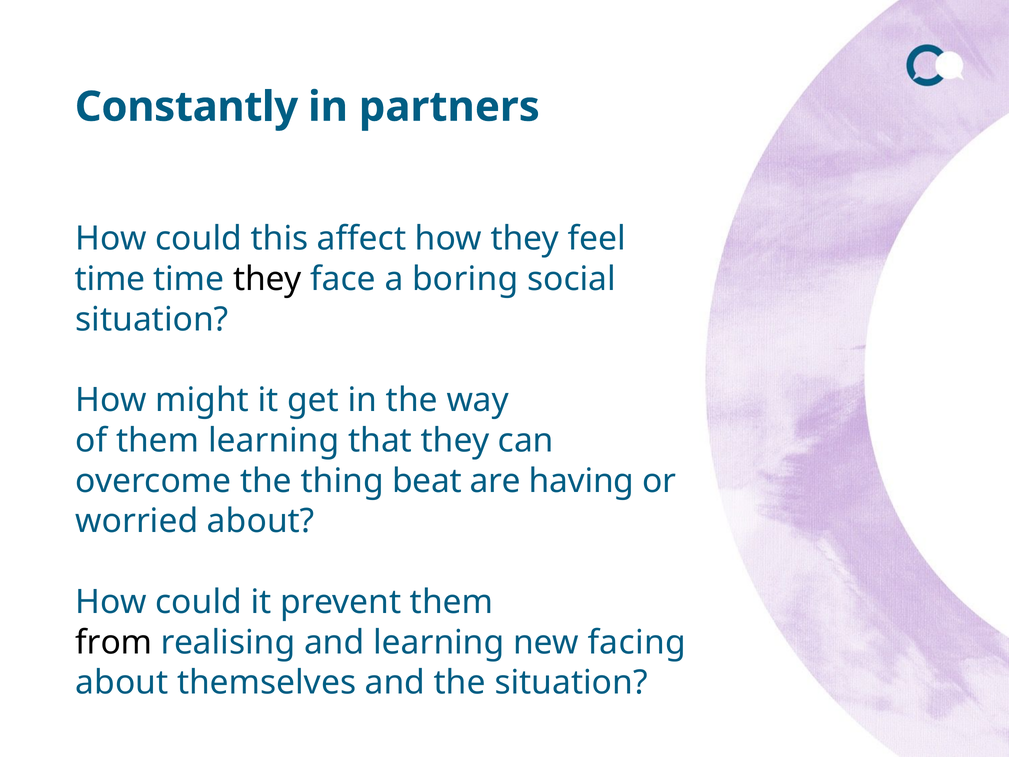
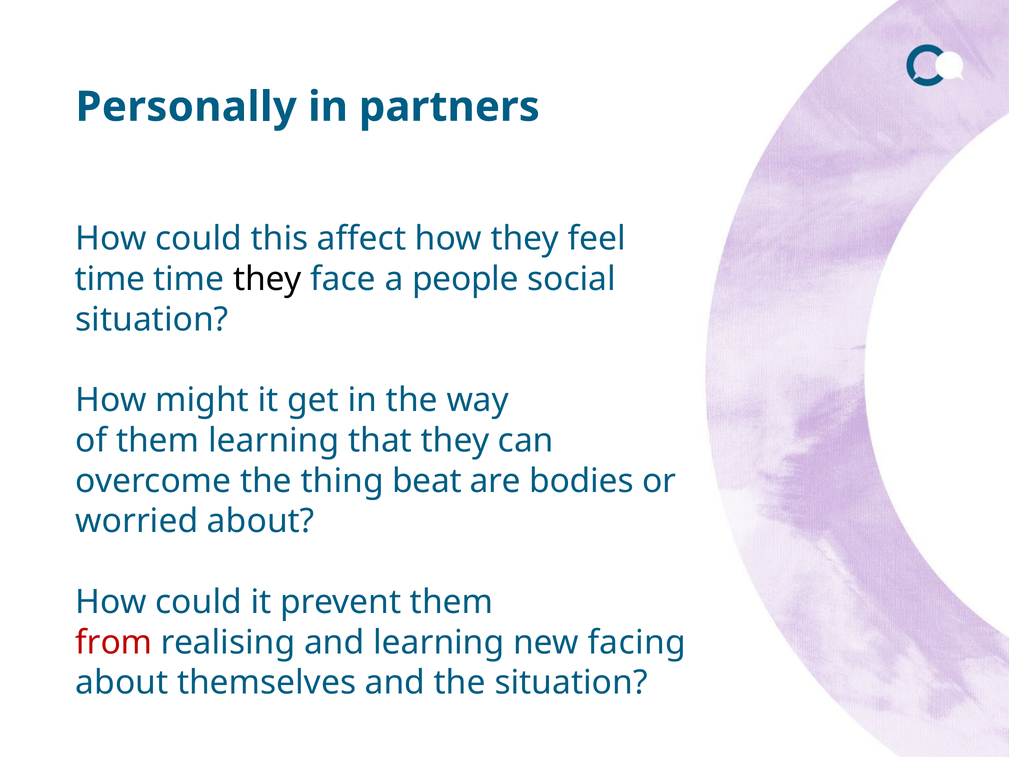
Constantly: Constantly -> Personally
boring: boring -> people
having: having -> bodies
from colour: black -> red
